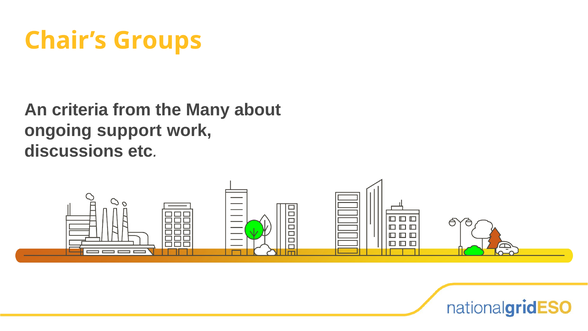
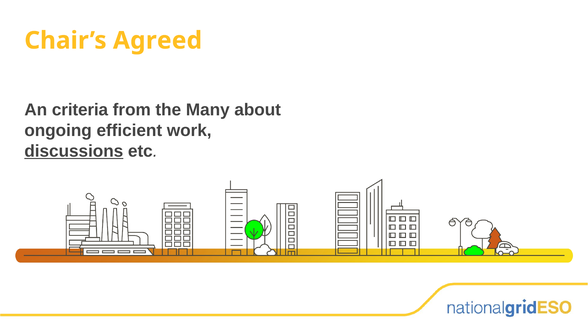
Groups: Groups -> Agreed
support: support -> efficient
discussions underline: none -> present
